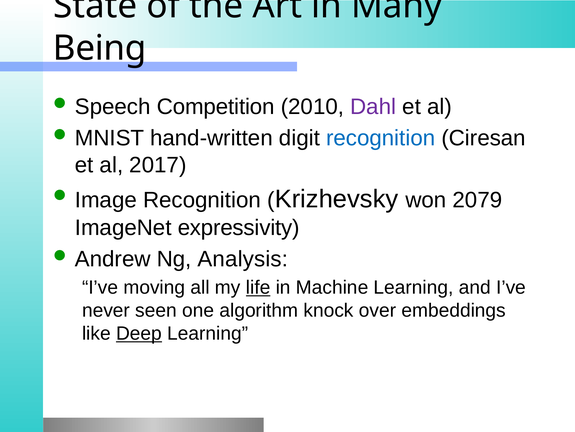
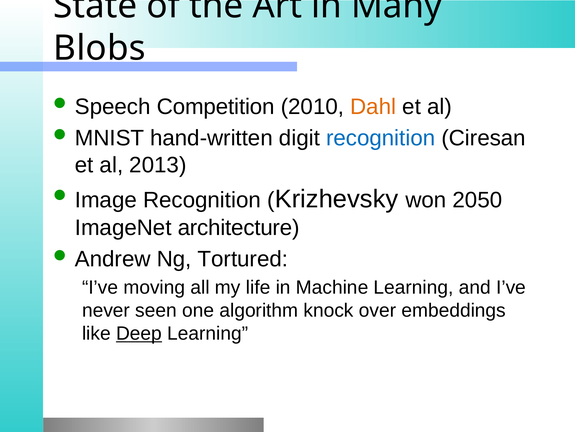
Being: Being -> Blobs
Dahl colour: purple -> orange
2017: 2017 -> 2013
2079: 2079 -> 2050
expressivity: expressivity -> architecture
Analysis: Analysis -> Tortured
life underline: present -> none
